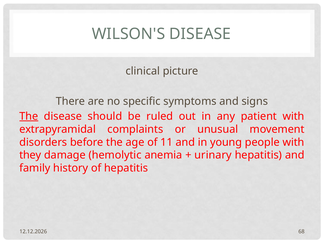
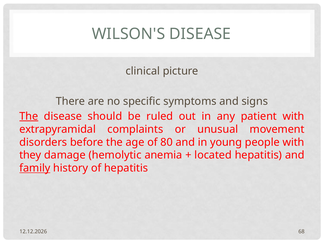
11: 11 -> 80
urinary: urinary -> located
family underline: none -> present
